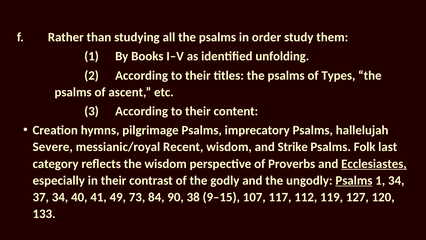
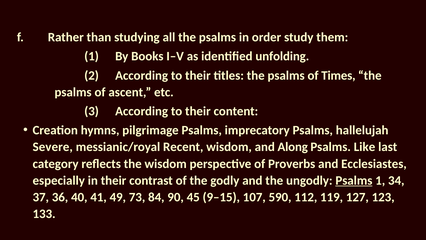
Types: Types -> Times
Strike: Strike -> Along
Folk: Folk -> Like
Ecclesiastes underline: present -> none
37 34: 34 -> 36
38: 38 -> 45
117: 117 -> 590
120: 120 -> 123
